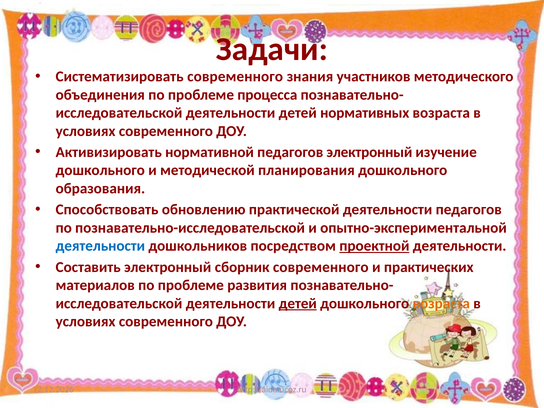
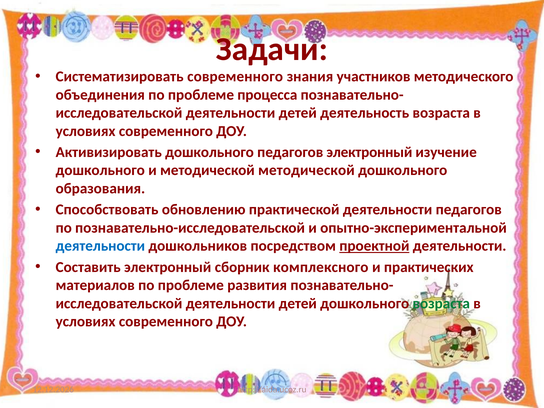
нормативных: нормативных -> деятельность
Активизировать нормативной: нормативной -> дошкольного
методической планирования: планирования -> методической
сборник современного: современного -> комплексного
детей at (298, 303) underline: present -> none
возраста at (441, 303) colour: orange -> green
